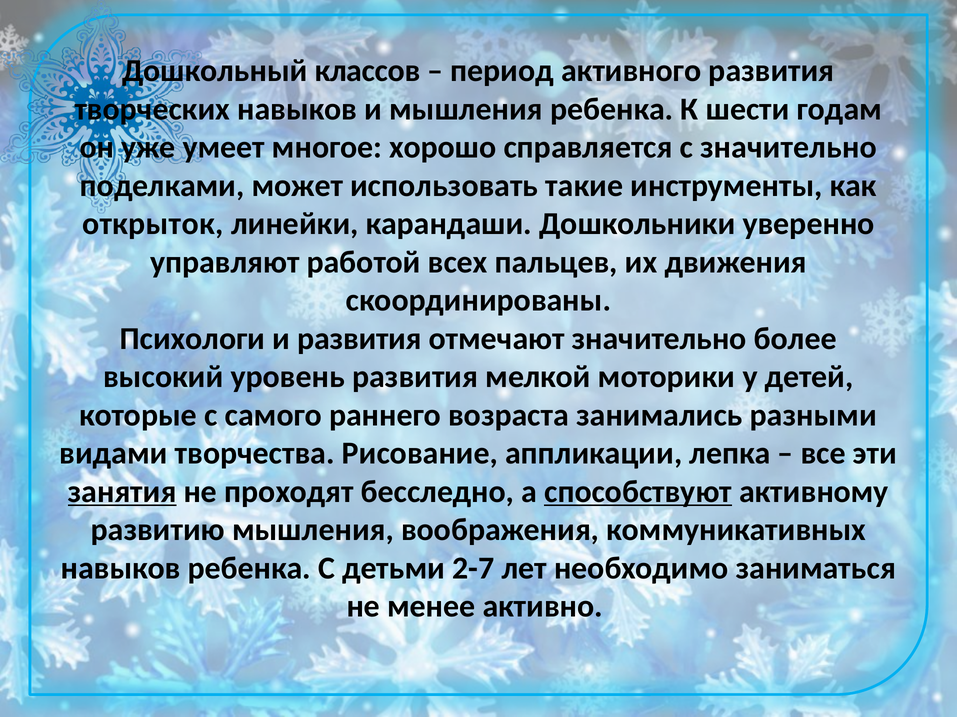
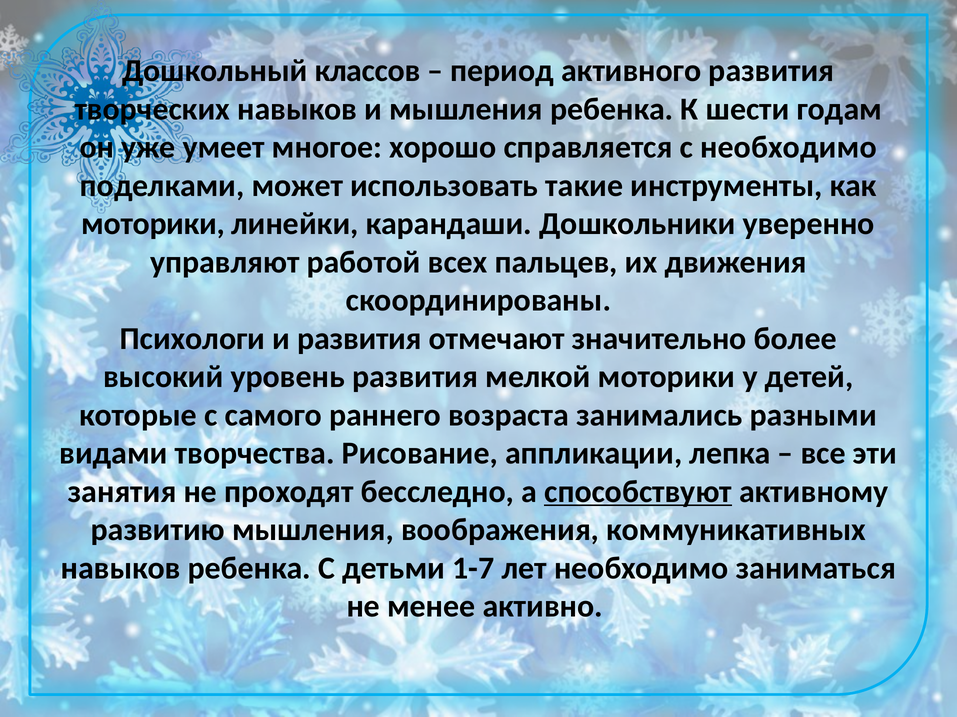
с значительно: значительно -> необходимо
открыток at (153, 224): открыток -> моторики
занятия underline: present -> none
2-7: 2-7 -> 1-7
